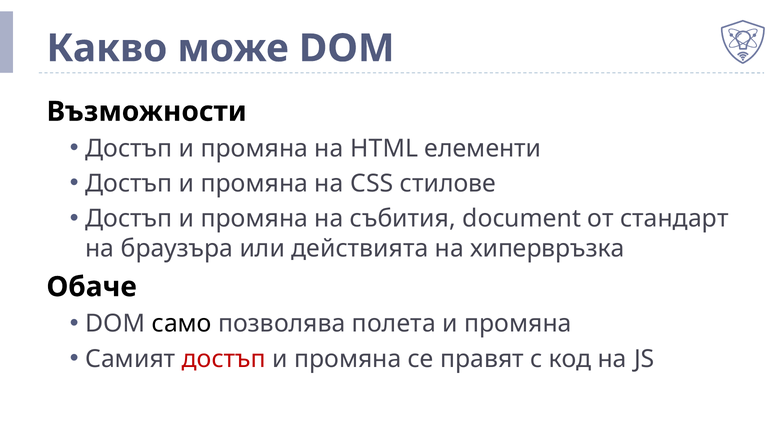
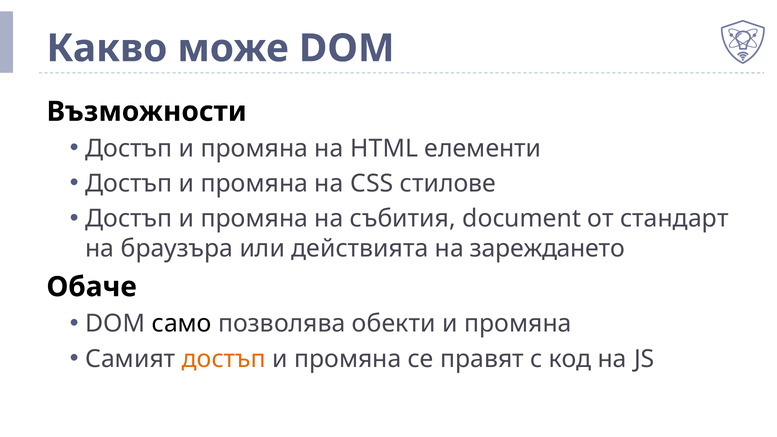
хипервръзка: хипервръзка -> зареждането
полета: полета -> обекти
достъп at (224, 359) colour: red -> orange
